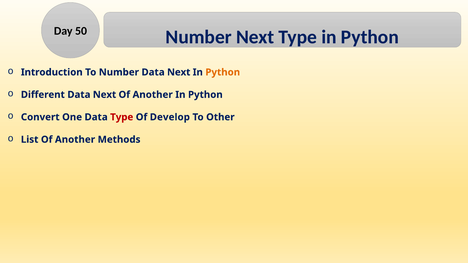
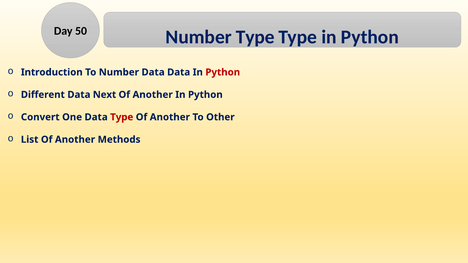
Number Next: Next -> Type
Number Data Next: Next -> Data
Python at (223, 72) colour: orange -> red
Develop at (170, 117): Develop -> Another
